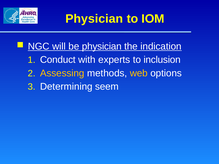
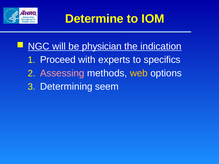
Physician at (94, 19): Physician -> Determine
Conduct: Conduct -> Proceed
inclusion: inclusion -> specifics
Assessing colour: yellow -> pink
